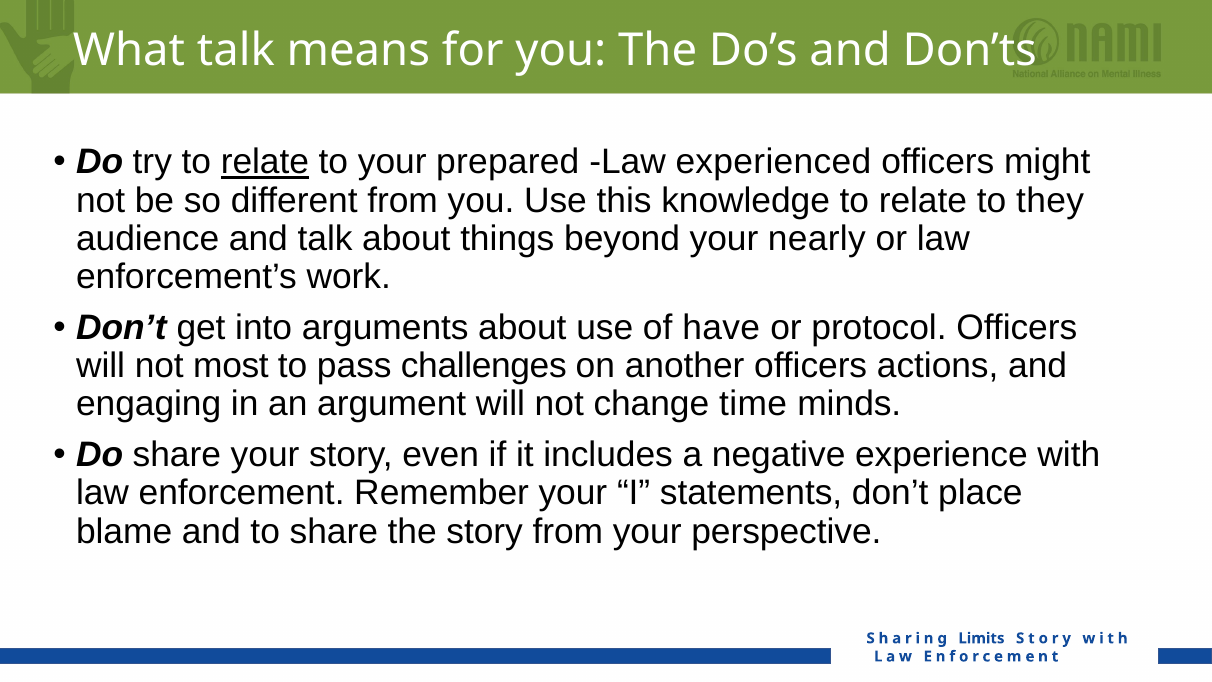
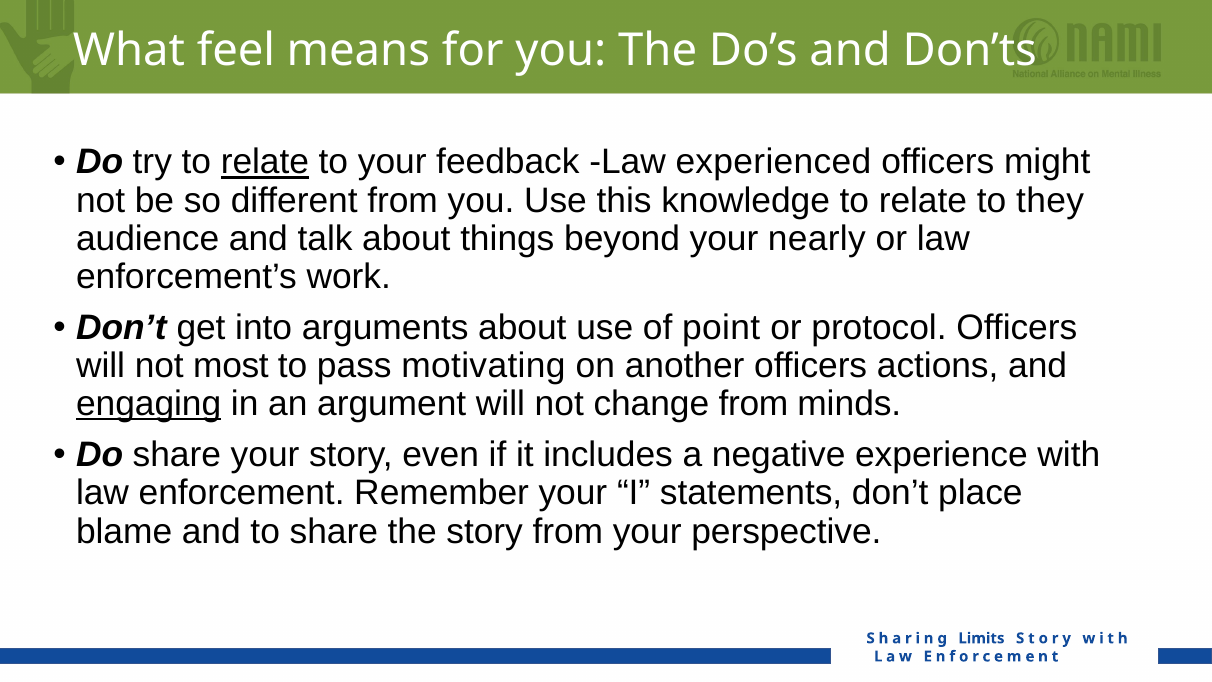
What talk: talk -> feel
prepared: prepared -> feedback
have: have -> point
challenges: challenges -> motivating
engaging underline: none -> present
change time: time -> from
